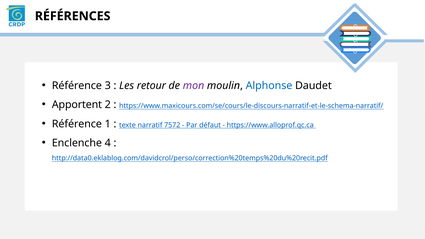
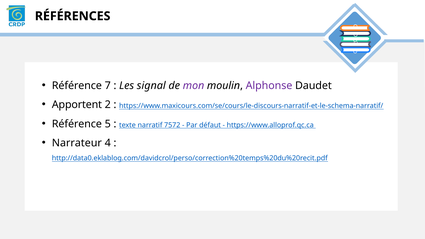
3: 3 -> 7
retour: retour -> signal
Alphonse colour: blue -> purple
1: 1 -> 5
Enclenche: Enclenche -> Narrateur
